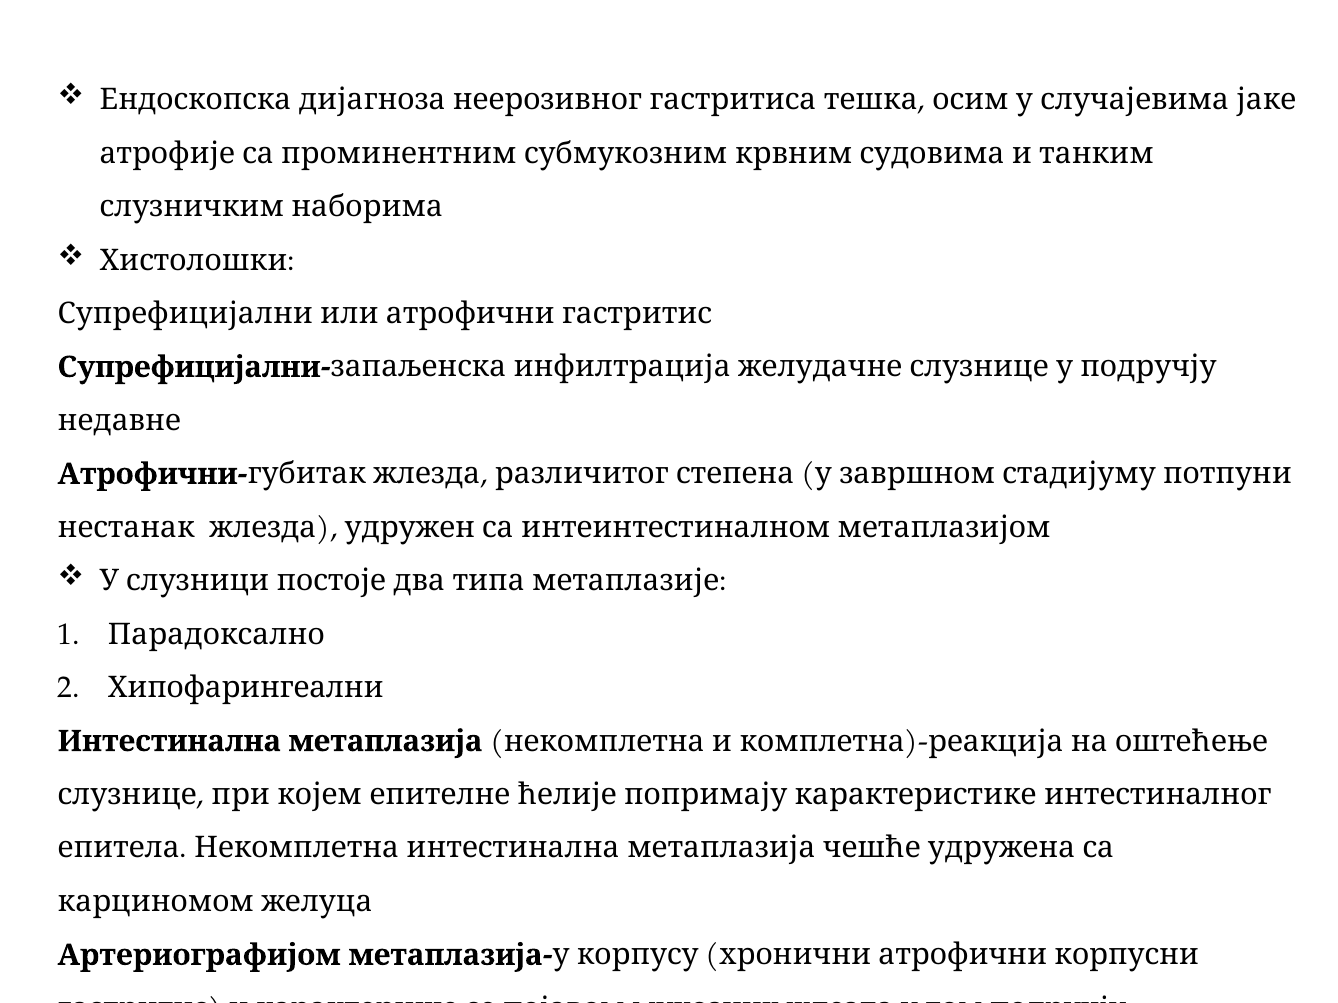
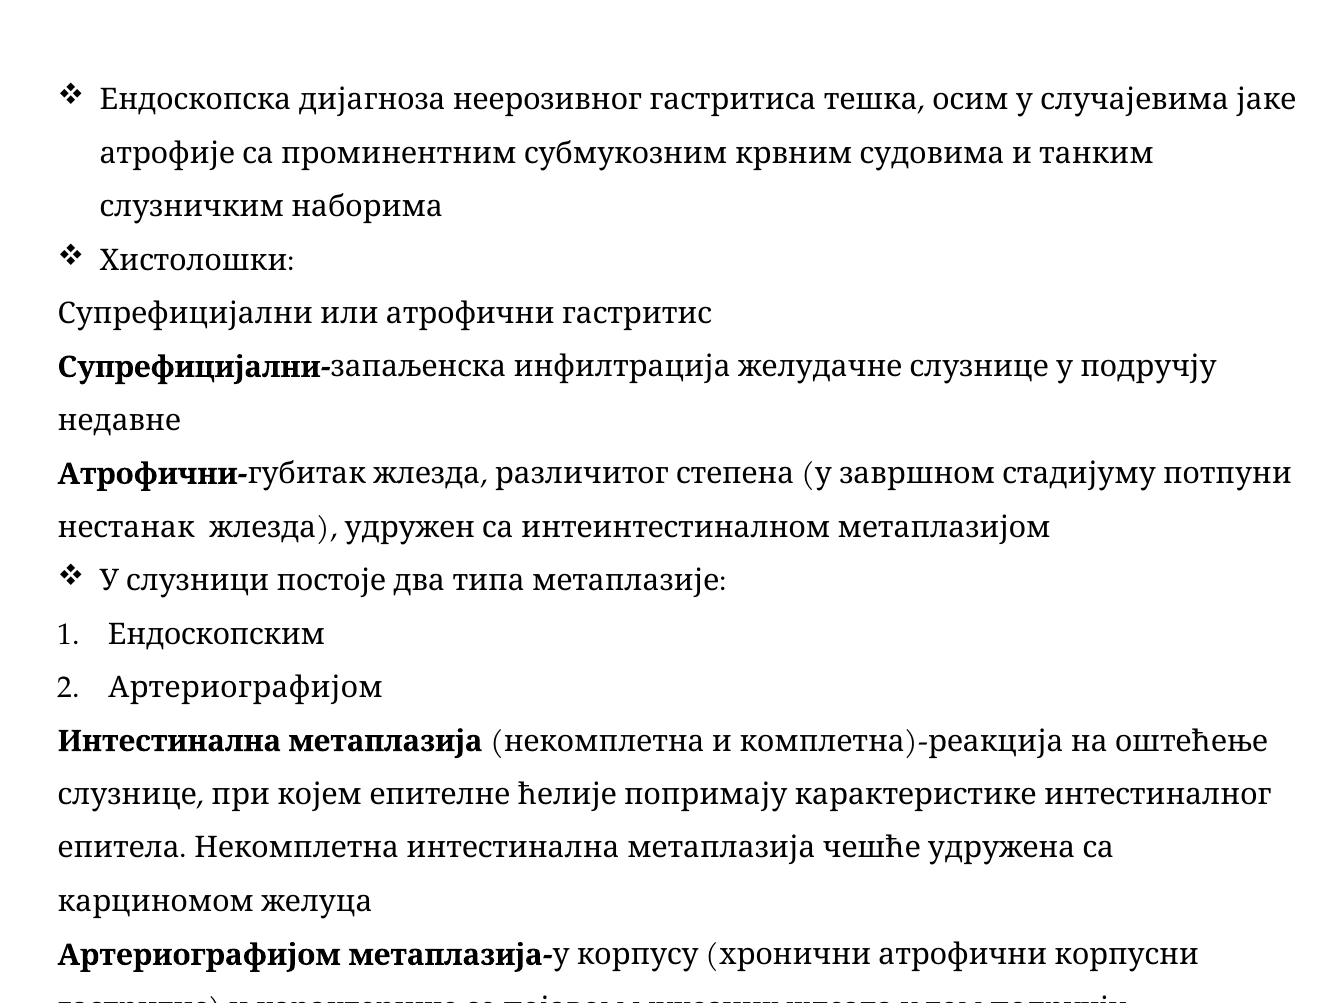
Парадоксално: Парадоксално -> Ендоскопским
Хипофарингеални at (246, 688): Хипофарингеални -> Артериографијом
